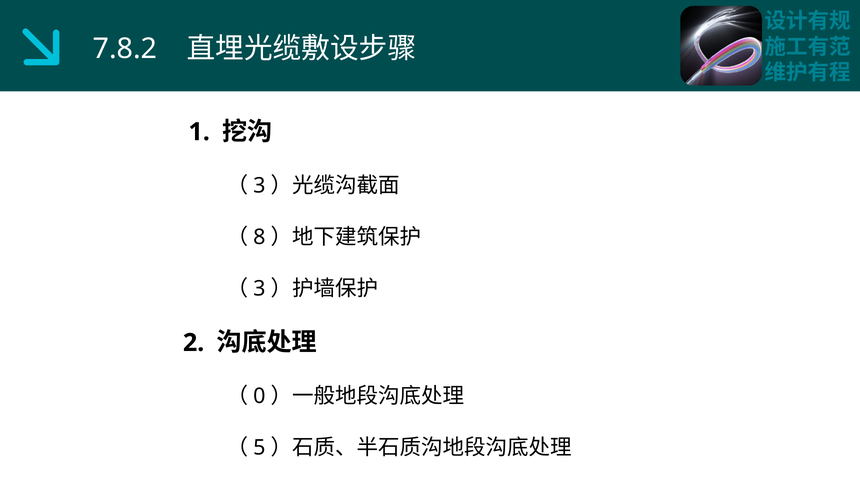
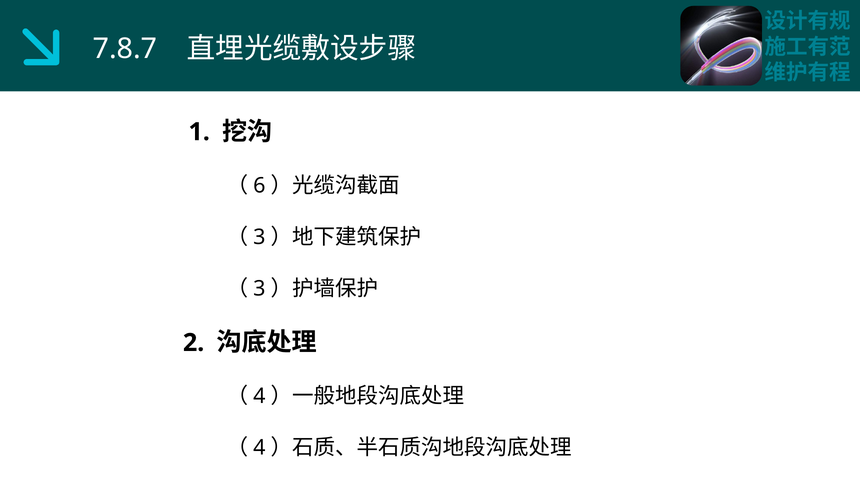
7.8.2: 7.8.2 -> 7.8.7
3 at (259, 185): 3 -> 6
8 at (259, 237): 8 -> 3
0 at (259, 396): 0 -> 4
5 at (259, 448): 5 -> 4
